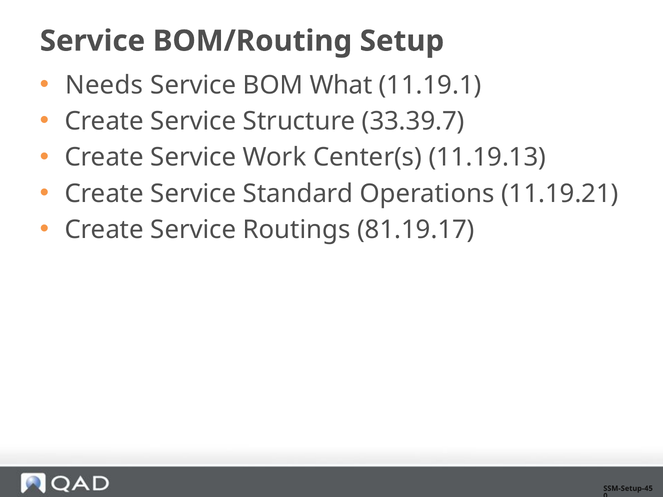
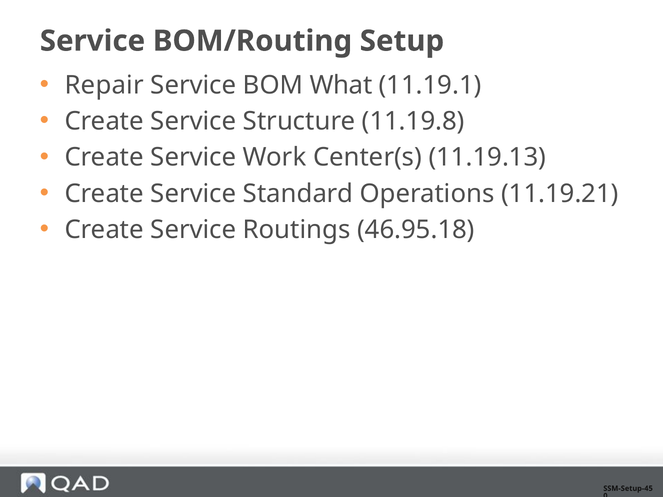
Needs: Needs -> Repair
33.39.7: 33.39.7 -> 11.19.8
81.19.17: 81.19.17 -> 46.95.18
